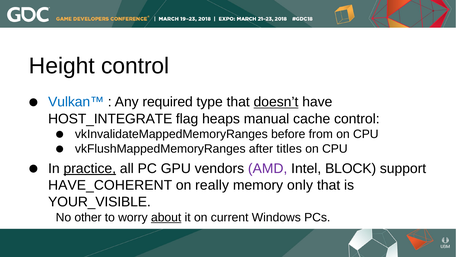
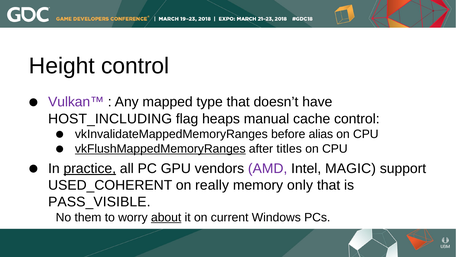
Vulkan™ colour: blue -> purple
required: required -> mapped
doesn’t underline: present -> none
HOST_INTEGRATE: HOST_INTEGRATE -> HOST_INCLUDING
from: from -> alias
vkFlushMappedMemoryRanges underline: none -> present
BLOCK: BLOCK -> MAGIC
HAVE_COHERENT: HAVE_COHERENT -> USED_COHERENT
YOUR_VISIBLE: YOUR_VISIBLE -> PASS_VISIBLE
other: other -> them
